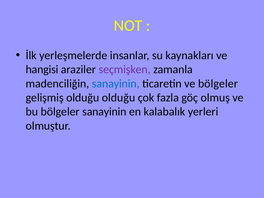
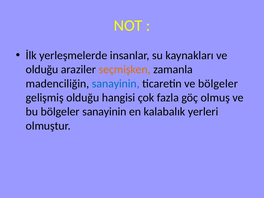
hangisi at (42, 69): hangisi -> olduğu
seçmişken colour: purple -> orange
olduğu olduğu: olduğu -> hangisi
